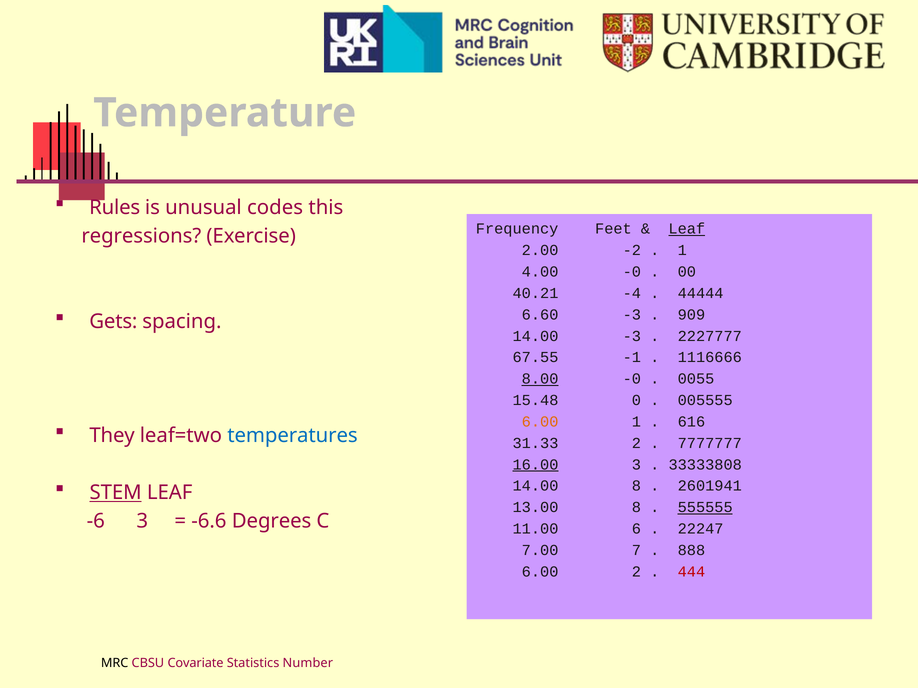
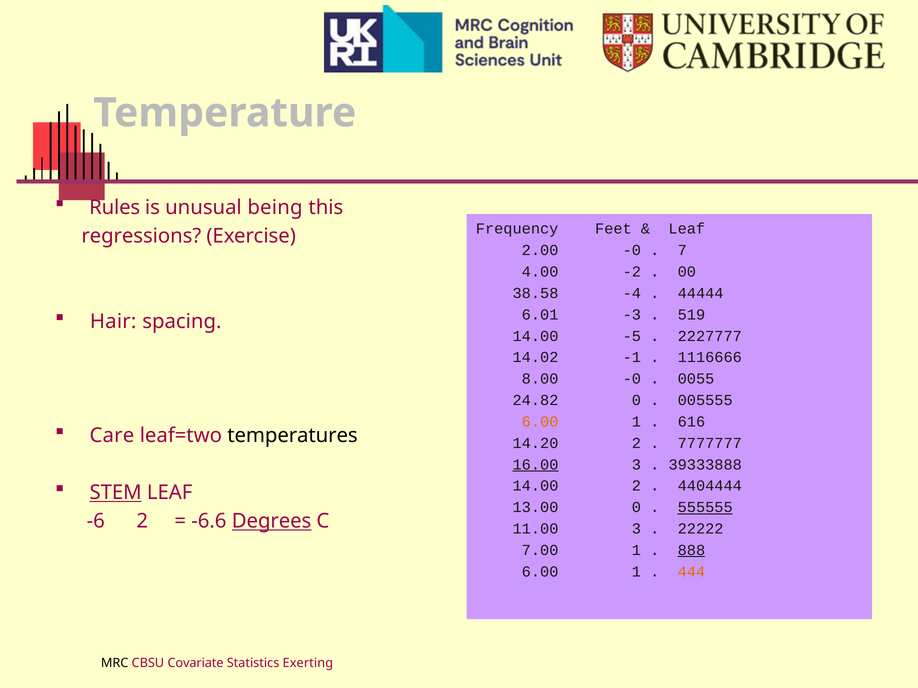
codes: codes -> being
Leaf at (687, 229) underline: present -> none
2.00 -2: -2 -> -0
1 at (682, 250): 1 -> 7
4.00 -0: -0 -> -2
40.21: 40.21 -> 38.58
6.60: 6.60 -> 6.01
909: 909 -> 519
Gets: Gets -> Hair
14.00 -3: -3 -> -5
67.55: 67.55 -> 14.02
8.00 underline: present -> none
15.48: 15.48 -> 24.82
They: They -> Care
temperatures colour: blue -> black
31.33: 31.33 -> 14.20
33333808: 33333808 -> 39333888
14.00 8: 8 -> 2
2601941: 2601941 -> 4404444
13.00 8: 8 -> 0
-6 3: 3 -> 2
Degrees underline: none -> present
11.00 6: 6 -> 3
22247: 22247 -> 22222
7.00 7: 7 -> 1
888 underline: none -> present
2 at (636, 572): 2 -> 1
444 colour: red -> orange
Number: Number -> Exerting
